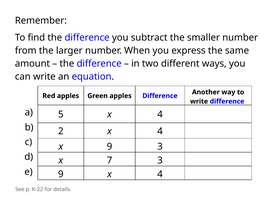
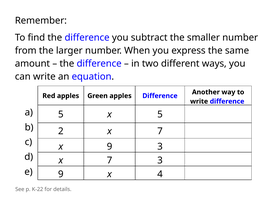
5 x 4: 4 -> 5
2 x 4: 4 -> 7
